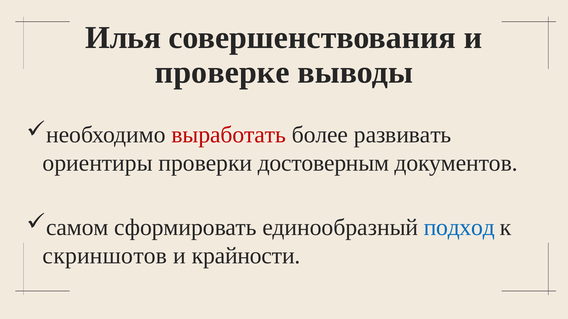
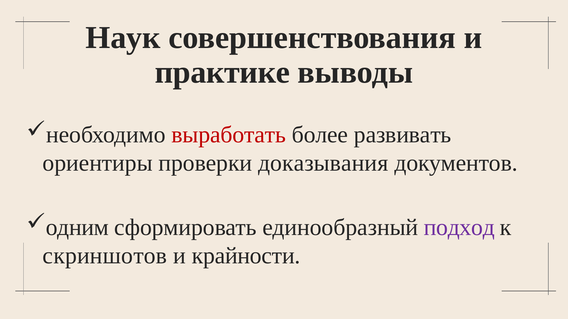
Илья: Илья -> Наук
проверке: проверке -> практике
достоверным: достоверным -> доказывания
самом: самом -> одним
подход colour: blue -> purple
